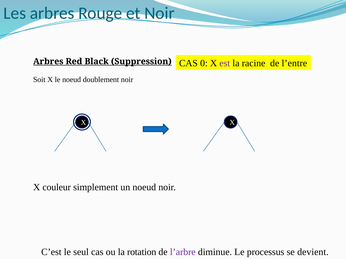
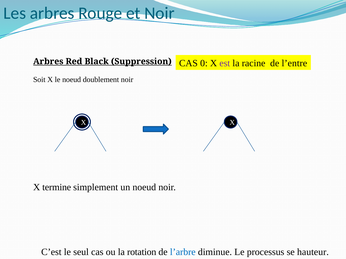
couleur: couleur -> termine
l’arbre colour: purple -> blue
devient: devient -> hauteur
